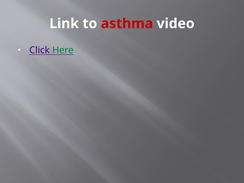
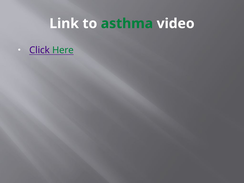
asthma colour: red -> green
